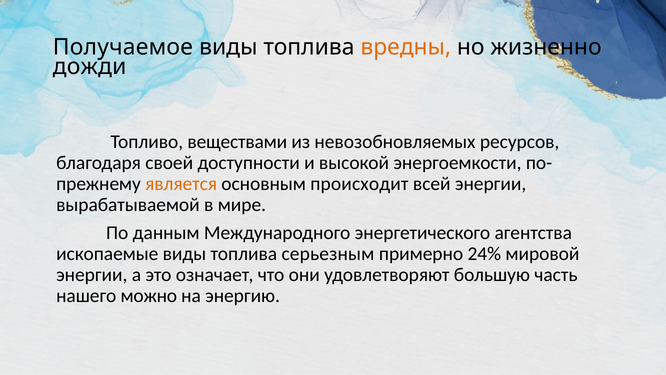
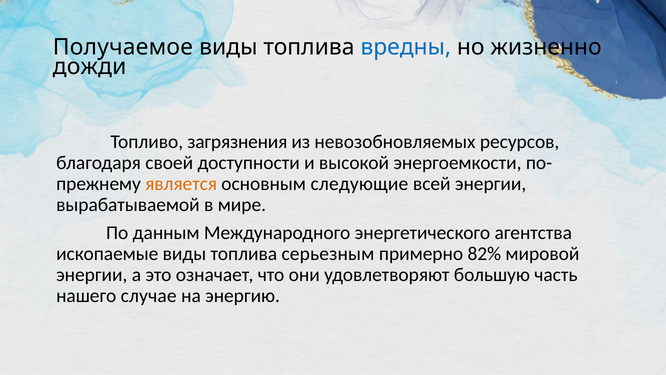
вредны colour: orange -> blue
веществами: веществами -> загрязнения
происходит: происходит -> следующие
24%: 24% -> 82%
можно: можно -> случае
